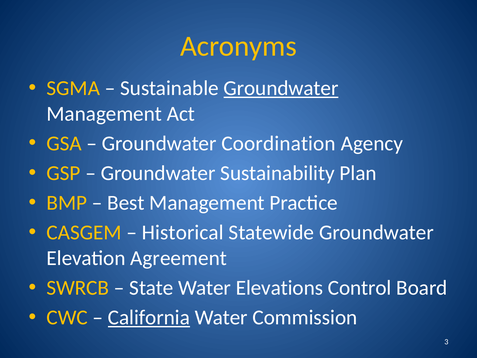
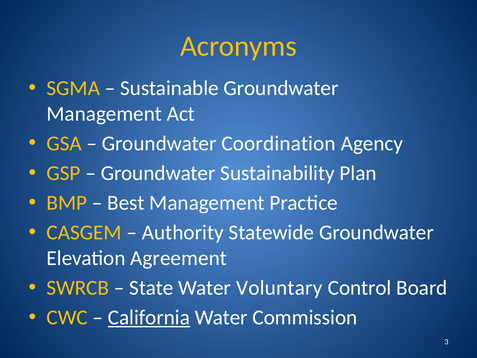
Groundwater at (281, 88) underline: present -> none
Historical: Historical -> Authority
Elevations: Elevations -> Voluntary
